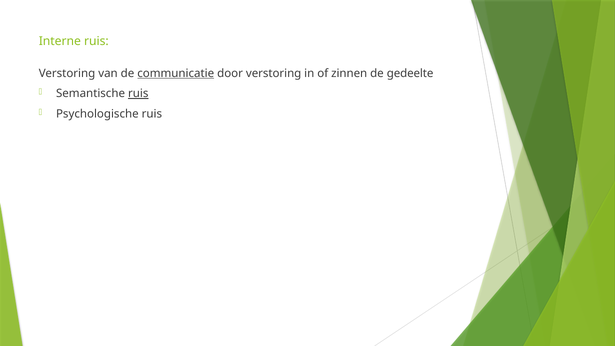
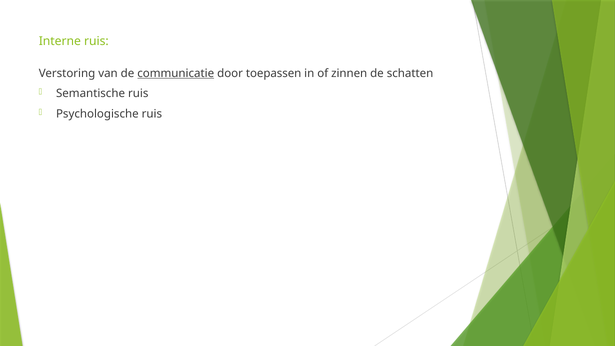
door verstoring: verstoring -> toepassen
gedeelte: gedeelte -> schatten
ruis at (138, 94) underline: present -> none
